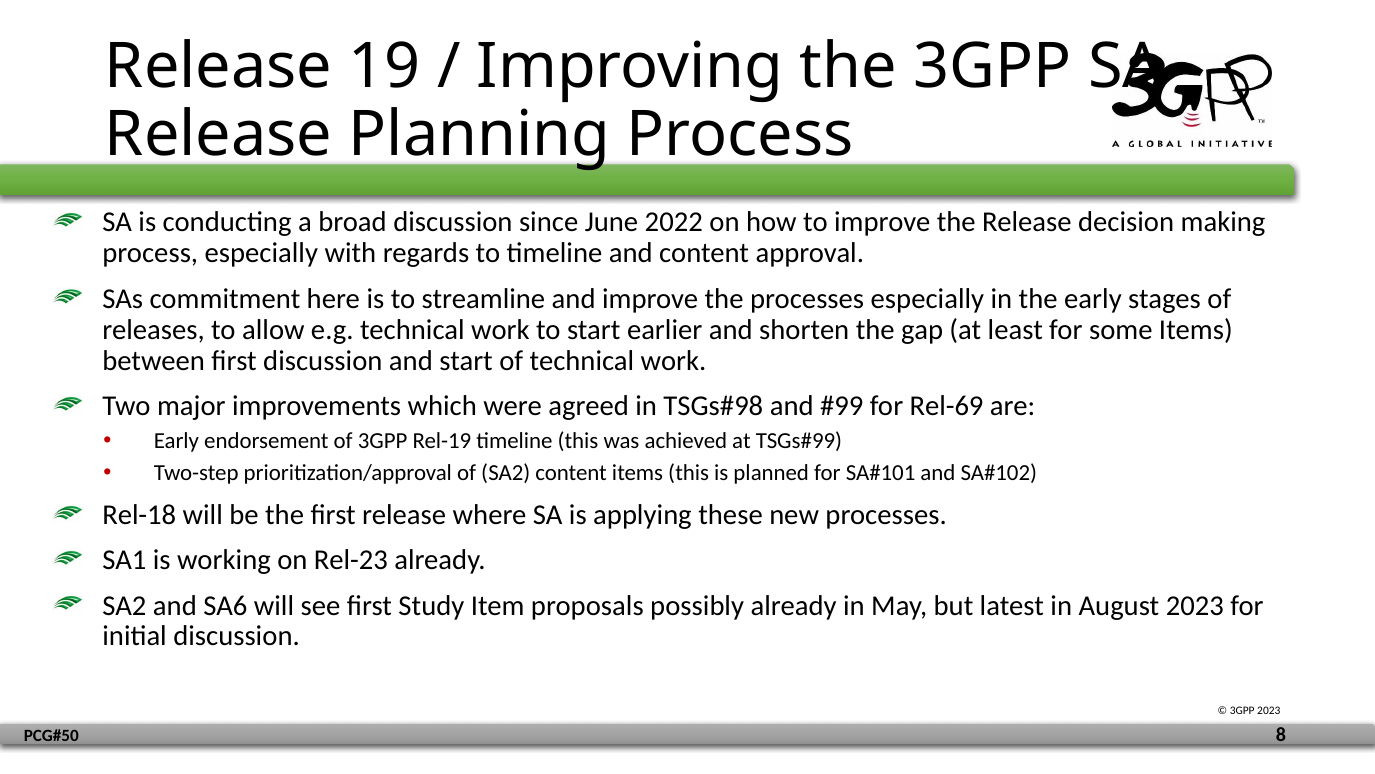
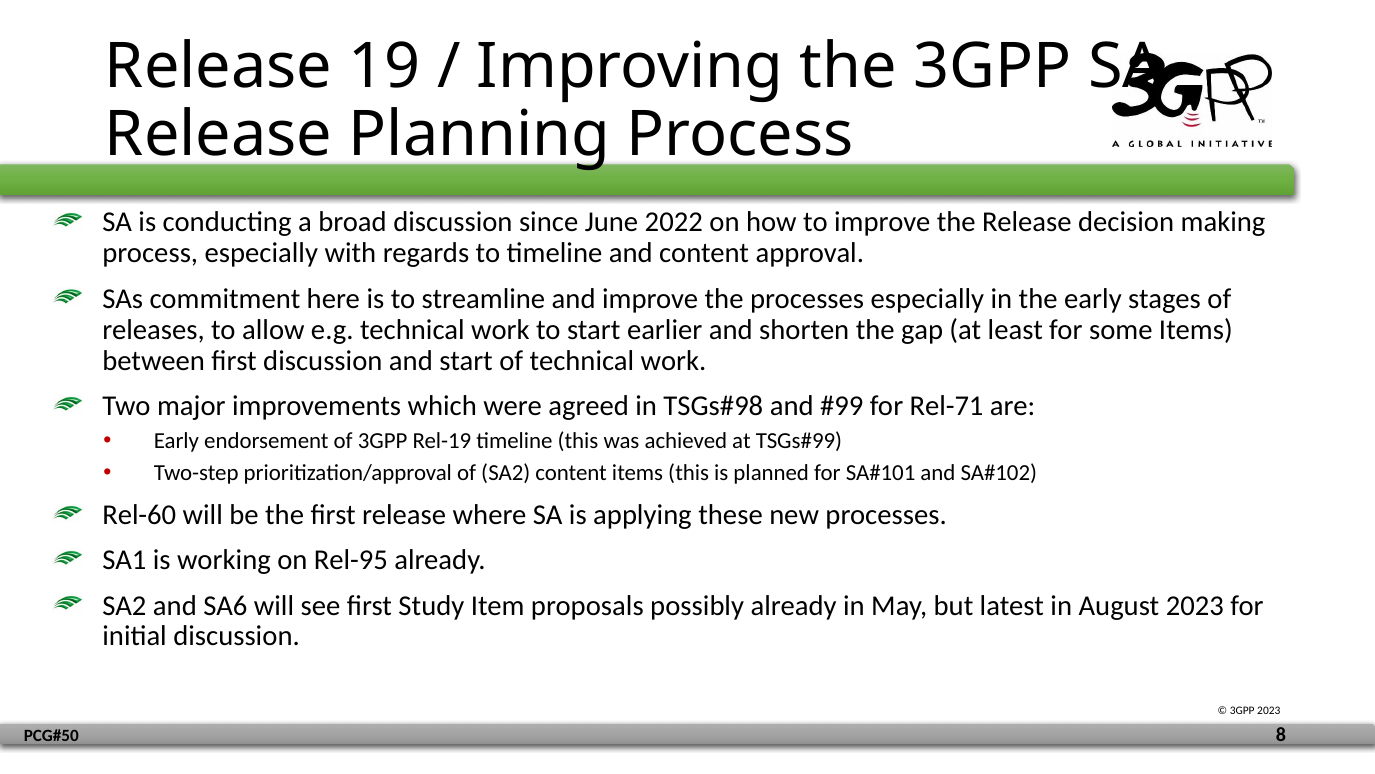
Rel-69: Rel-69 -> Rel-71
Rel-18: Rel-18 -> Rel-60
Rel-23: Rel-23 -> Rel-95
